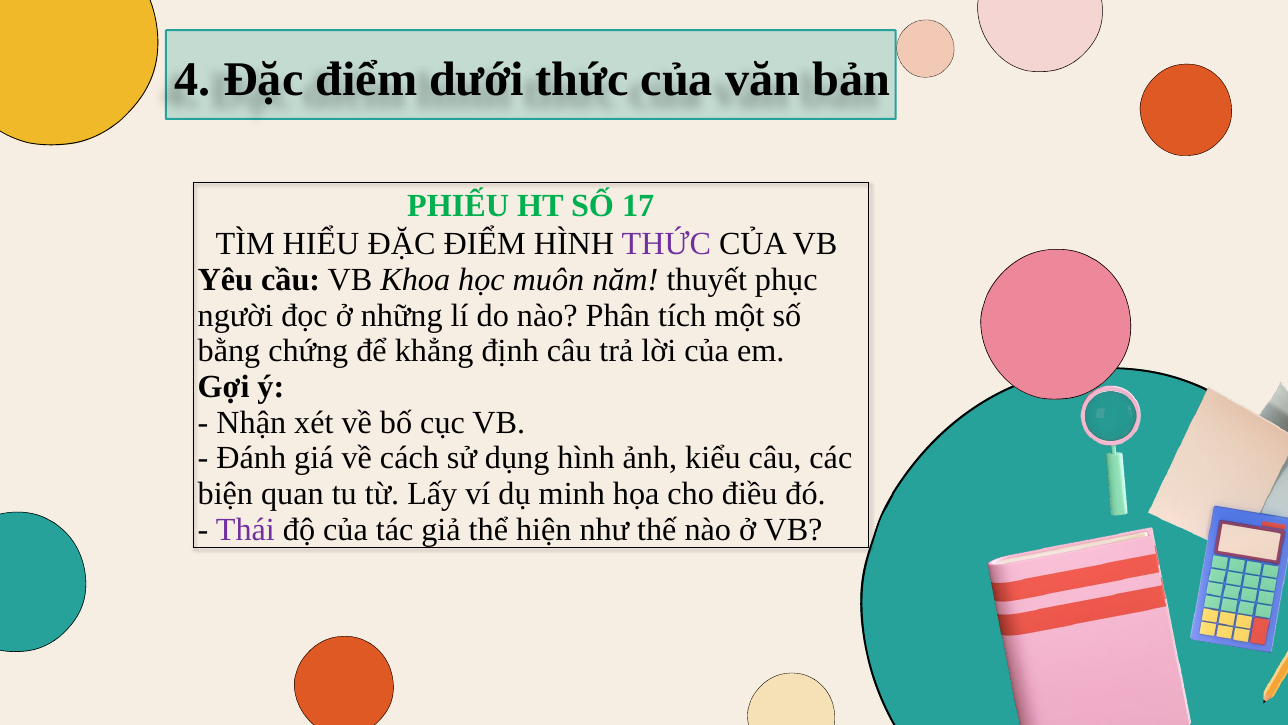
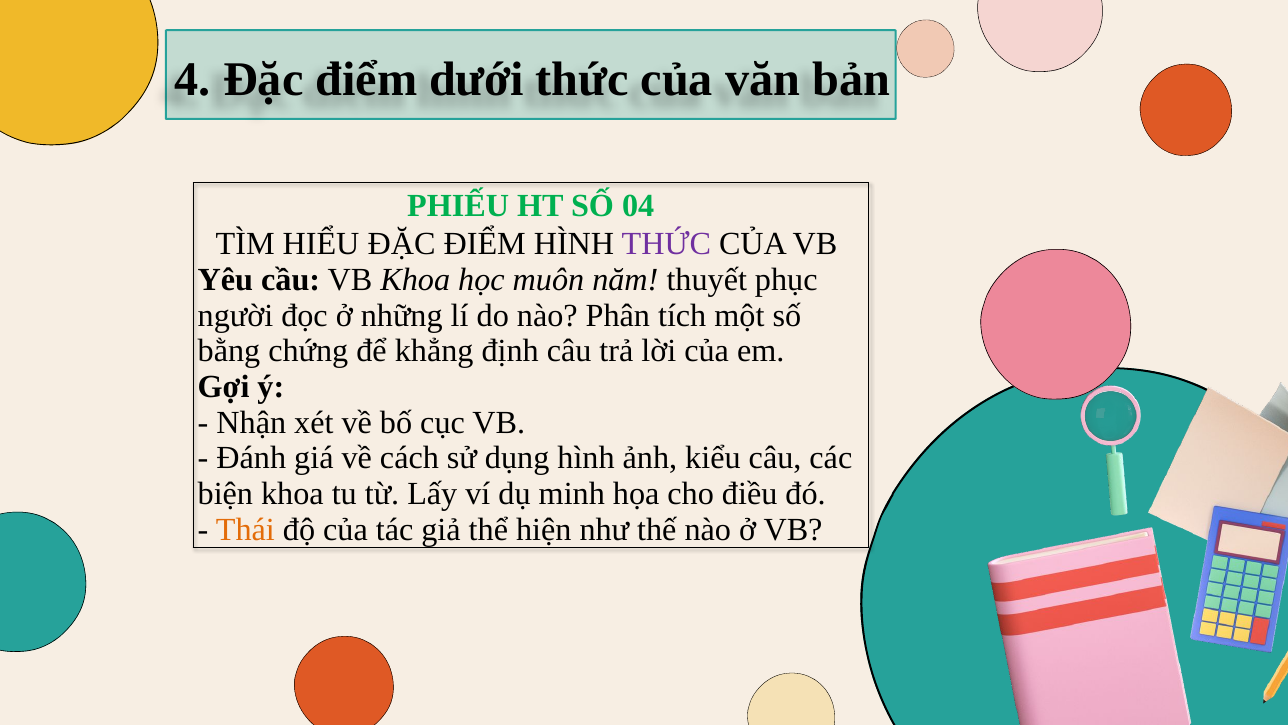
17: 17 -> 04
biện quan: quan -> khoa
Thái colour: purple -> orange
